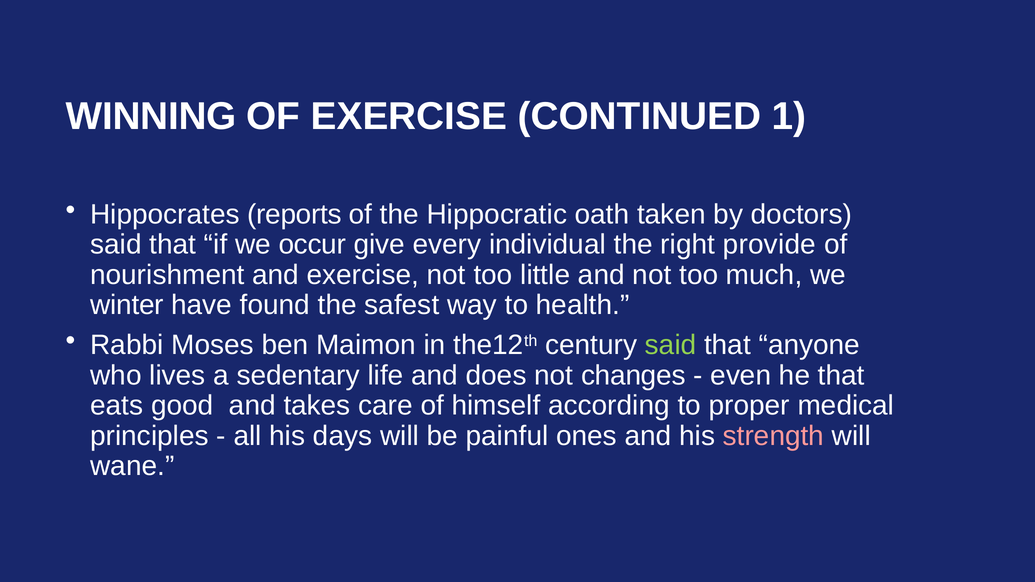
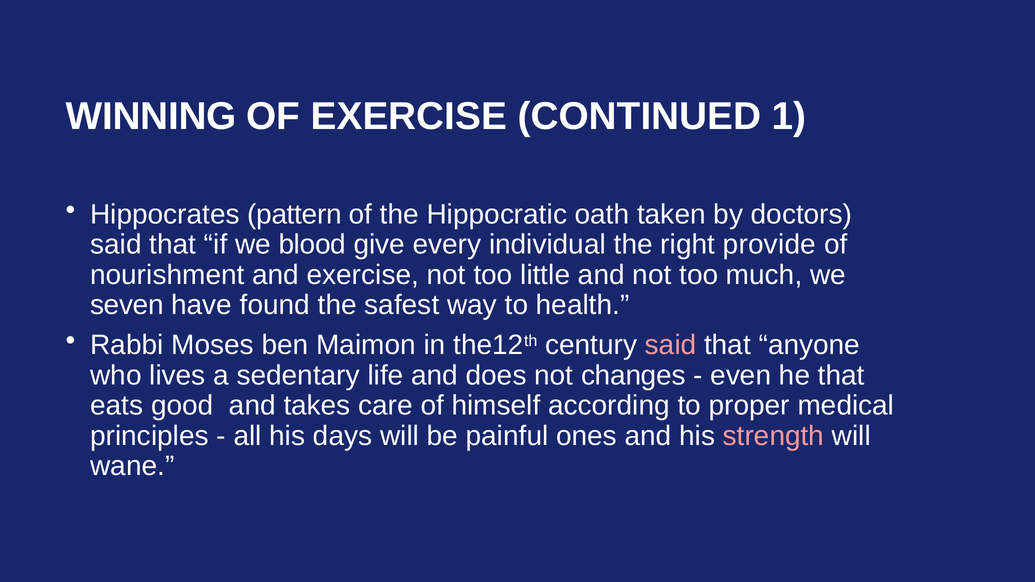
reports: reports -> pattern
occur: occur -> blood
winter: winter -> seven
said at (671, 345) colour: light green -> pink
